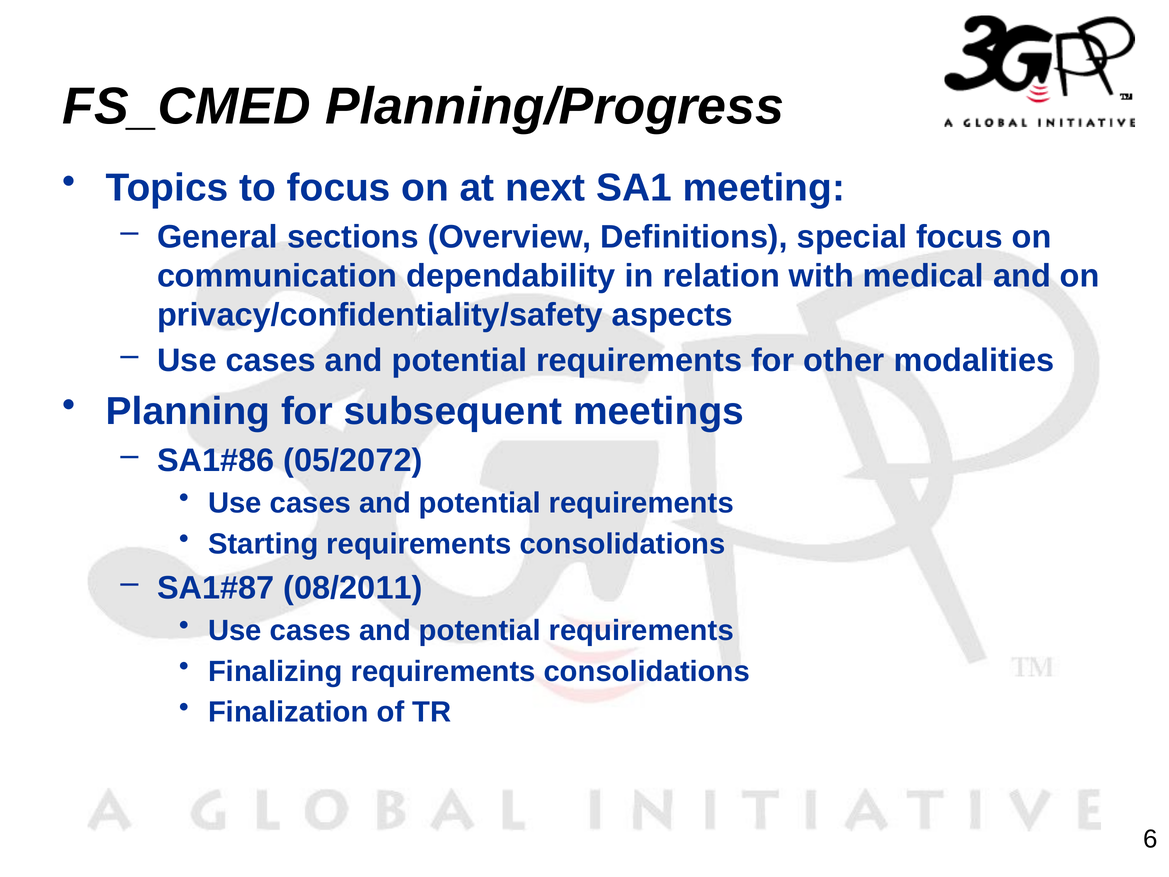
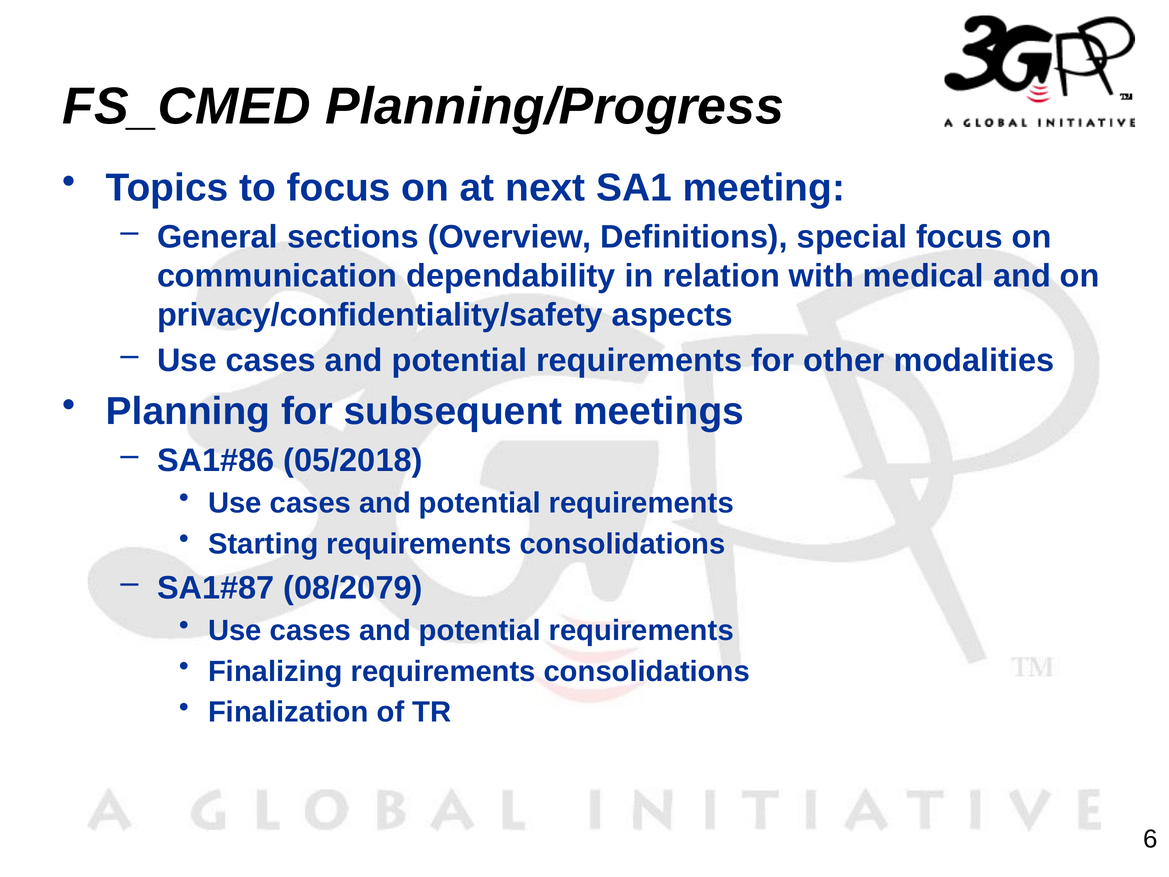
05/2072: 05/2072 -> 05/2018
08/2011: 08/2011 -> 08/2079
